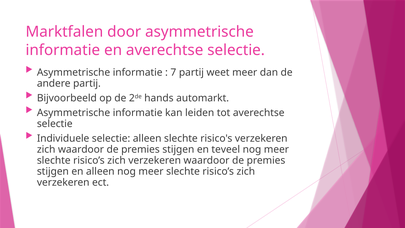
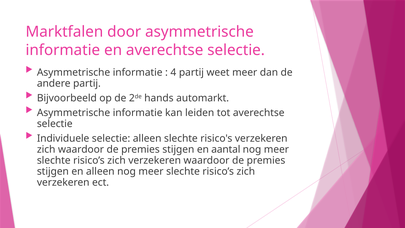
7: 7 -> 4
teveel: teveel -> aantal
